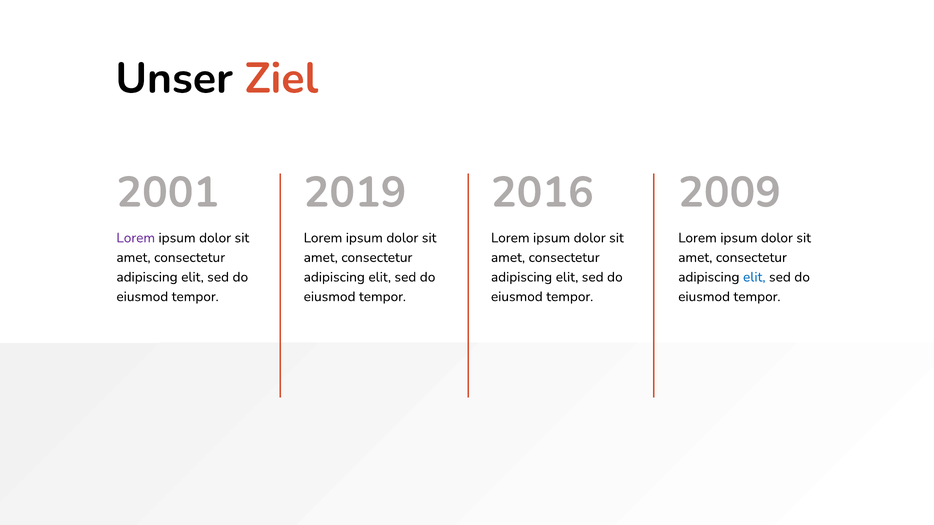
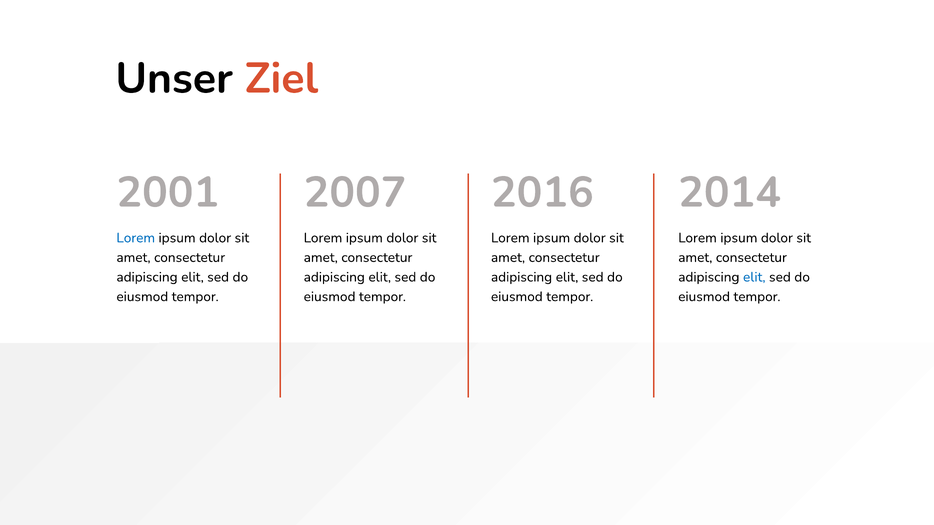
2019: 2019 -> 2007
2009: 2009 -> 2014
Lorem at (136, 238) colour: purple -> blue
